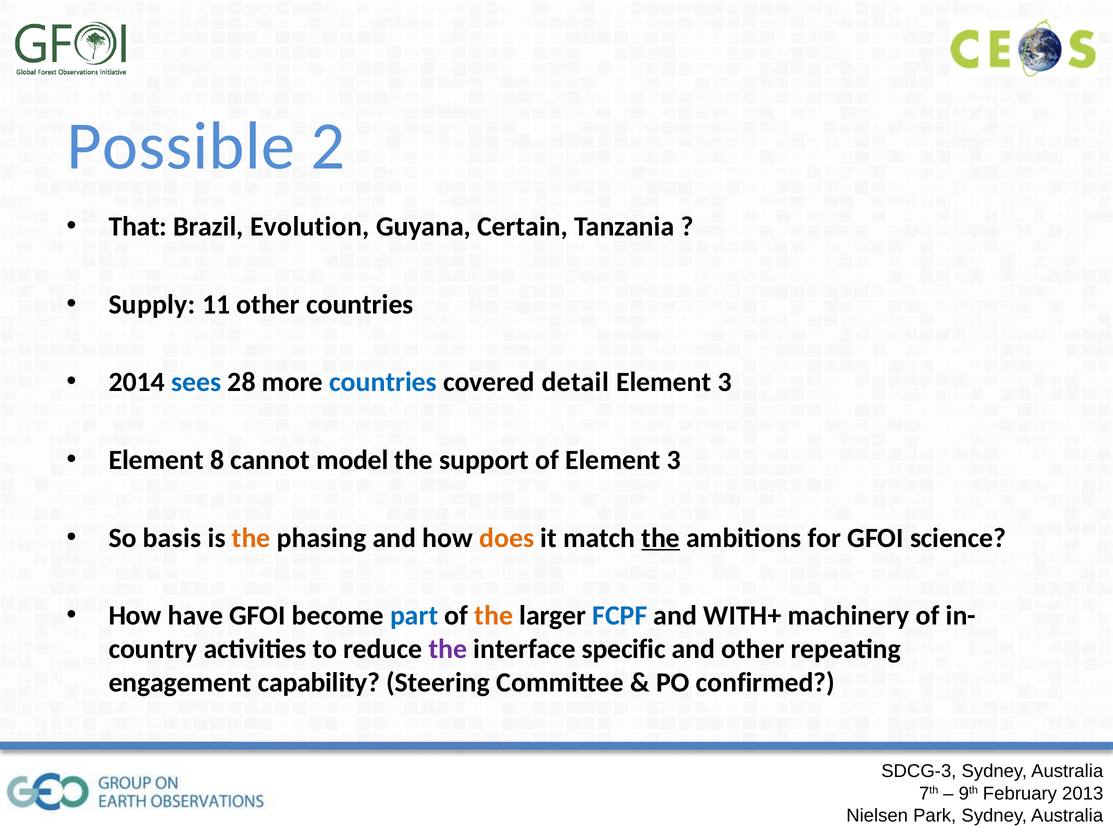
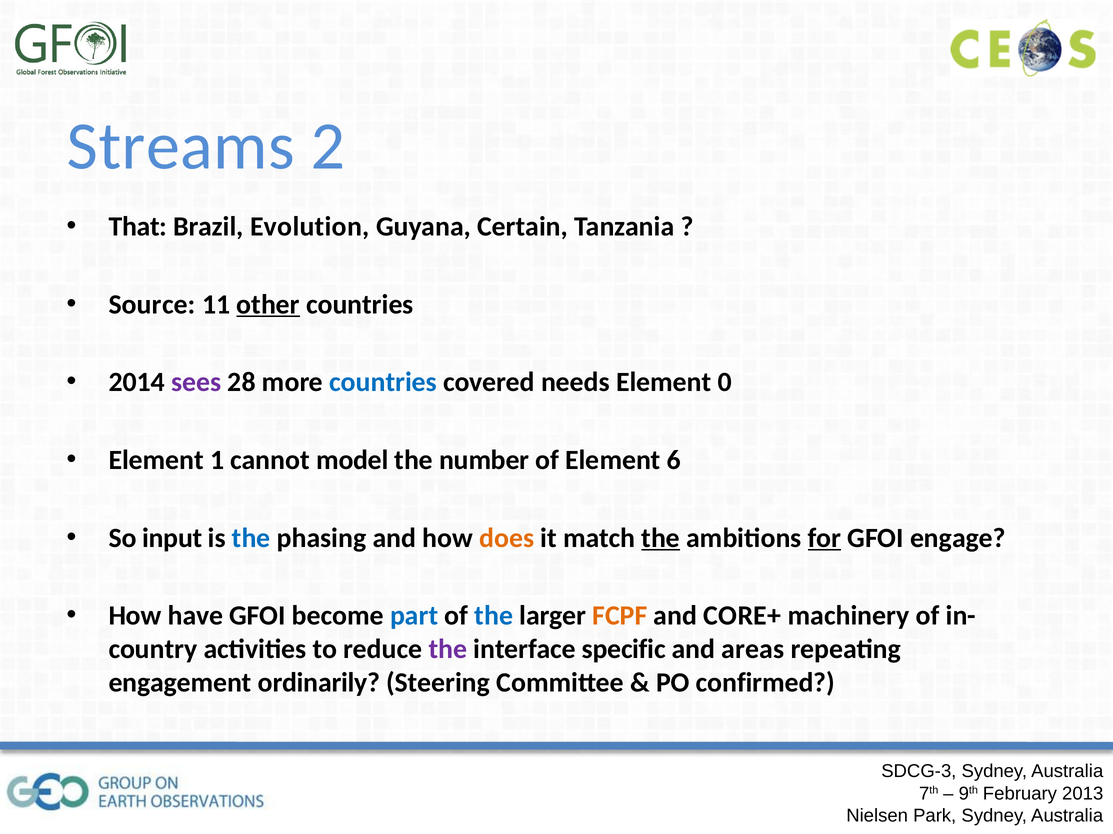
Possible: Possible -> Streams
Supply: Supply -> Source
other at (268, 305) underline: none -> present
sees colour: blue -> purple
detail: detail -> needs
3 at (725, 383): 3 -> 0
8: 8 -> 1
support: support -> number
of Element 3: 3 -> 6
basis: basis -> input
the at (251, 538) colour: orange -> blue
for underline: none -> present
science: science -> engage
the at (494, 616) colour: orange -> blue
FCPF colour: blue -> orange
WITH+: WITH+ -> CORE+
and other: other -> areas
capability: capability -> ordinarily
